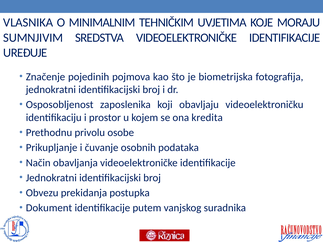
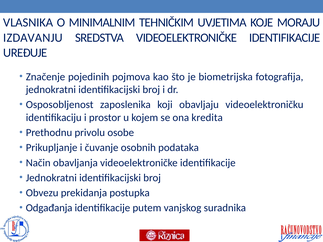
SUMNJIVIM: SUMNJIVIM -> IZDAVANJU
Dokument: Dokument -> Odgađanja
